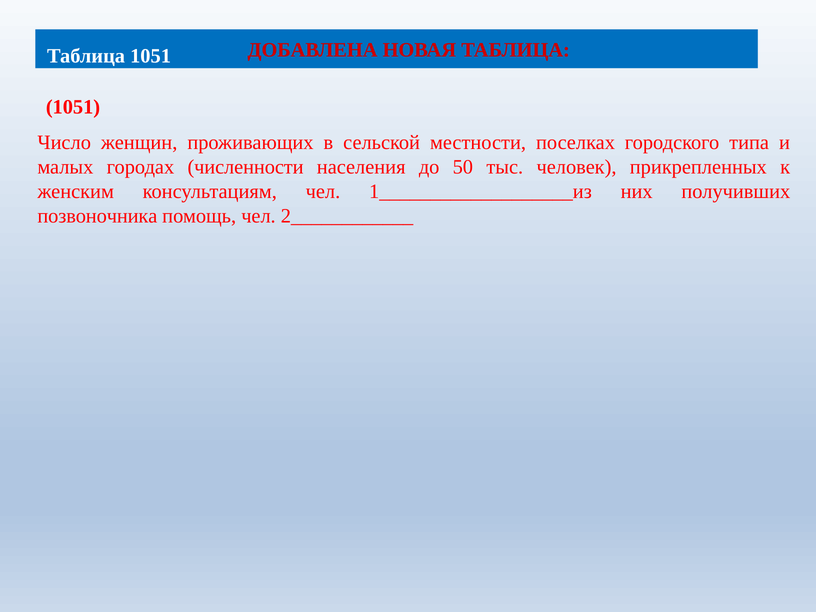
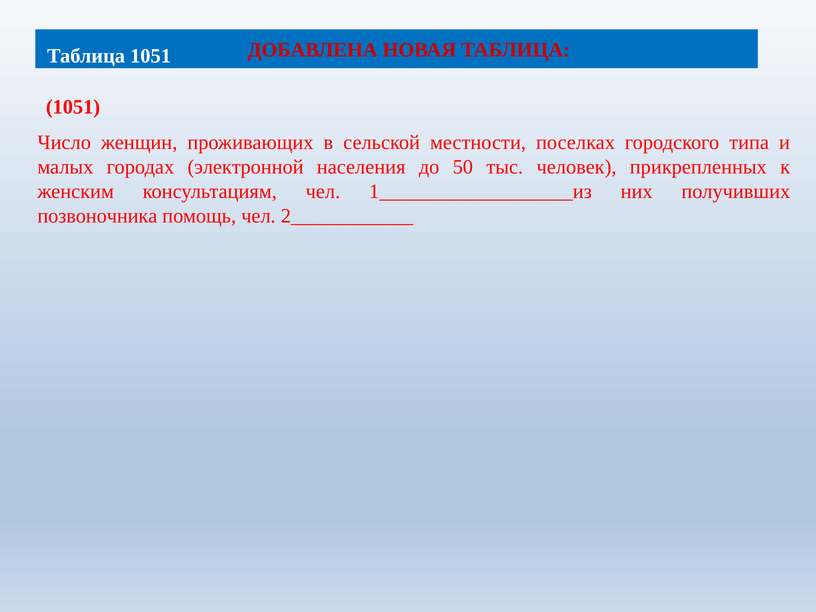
численности: численности -> электронной
